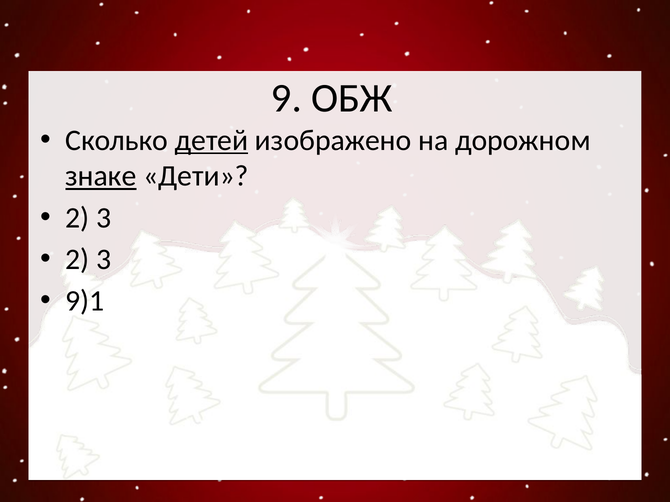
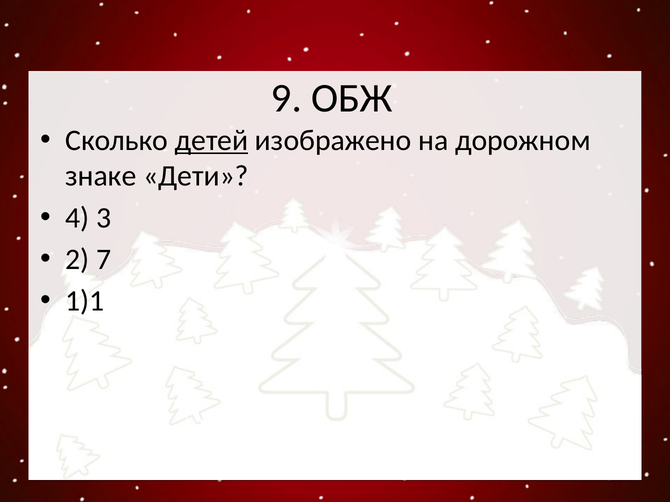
знаке underline: present -> none
2 at (77, 218): 2 -> 4
3 at (104, 260): 3 -> 7
9)1: 9)1 -> 1)1
